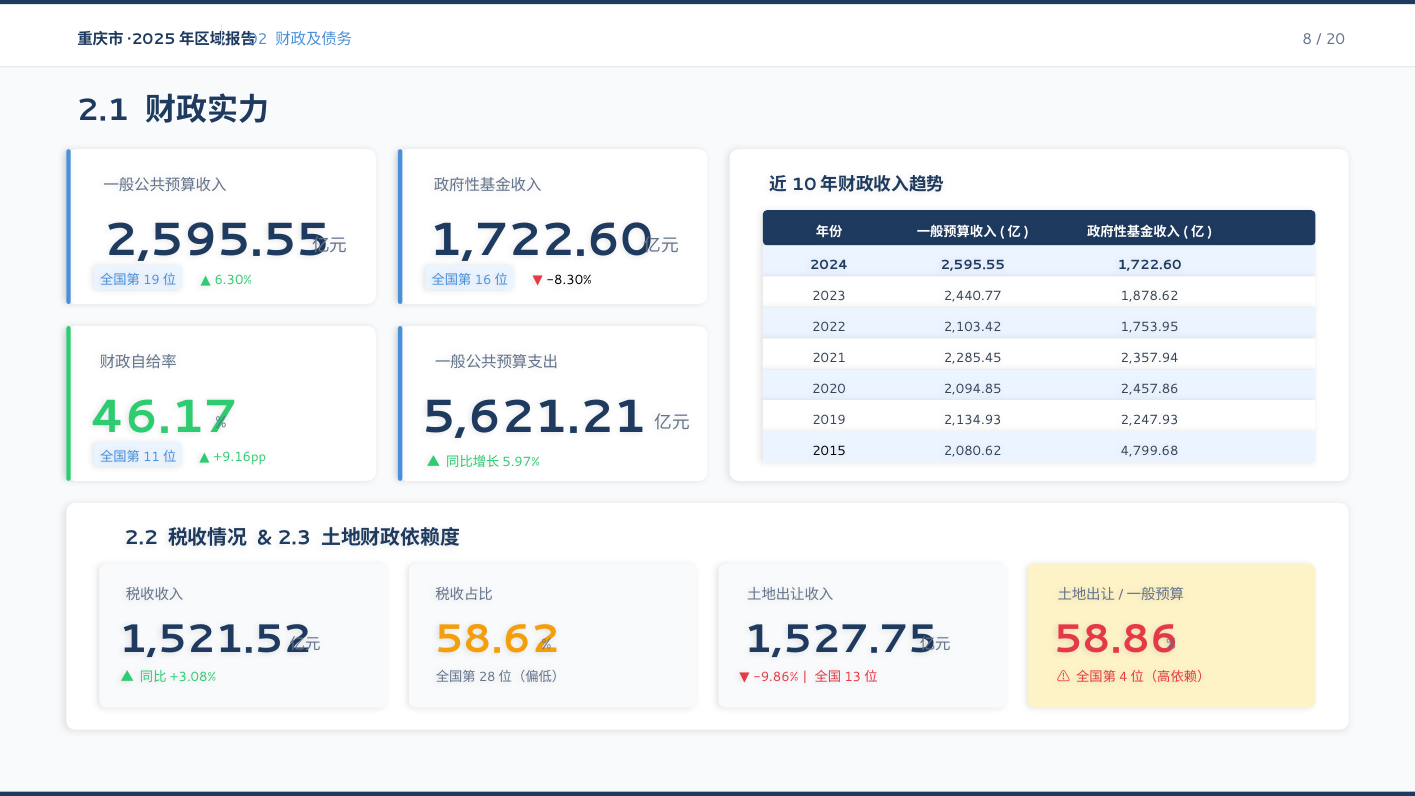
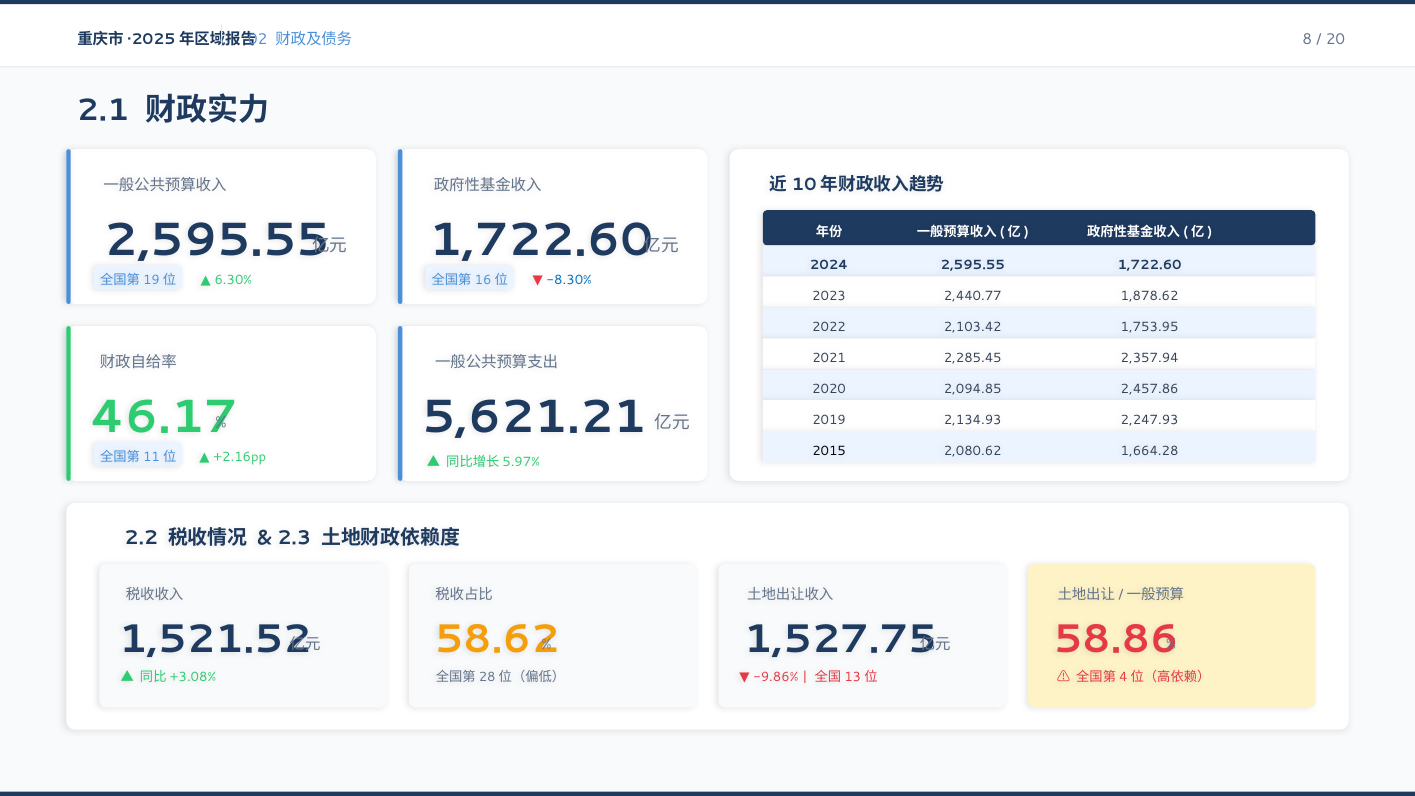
-8.30% colour: black -> blue
4,799.68: 4,799.68 -> 1,664.28
+9.16pp: +9.16pp -> +2.16pp
